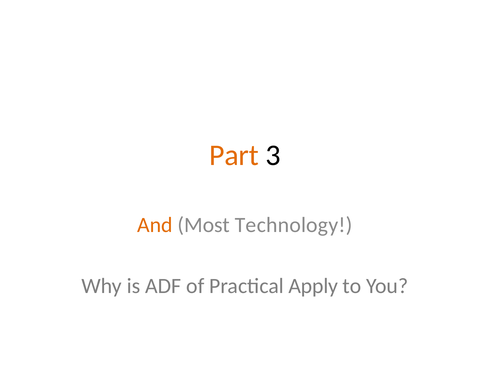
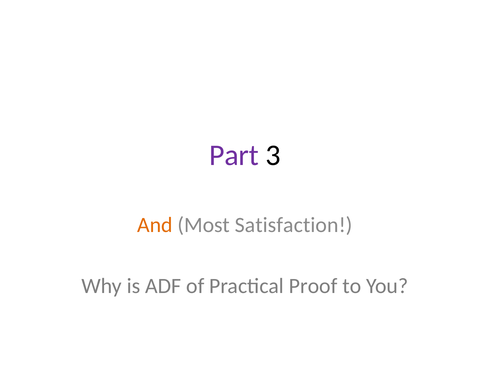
Part colour: orange -> purple
Technology: Technology -> Satisfaction
Apply: Apply -> Proof
